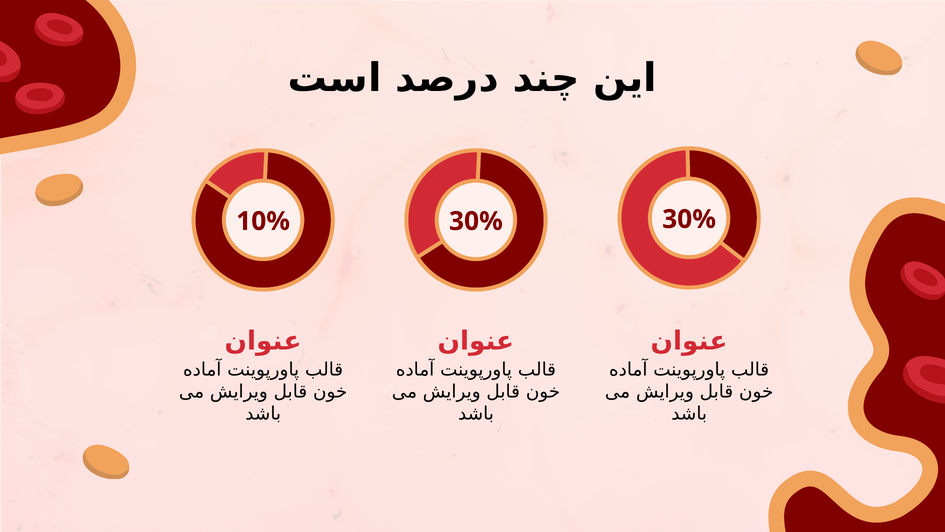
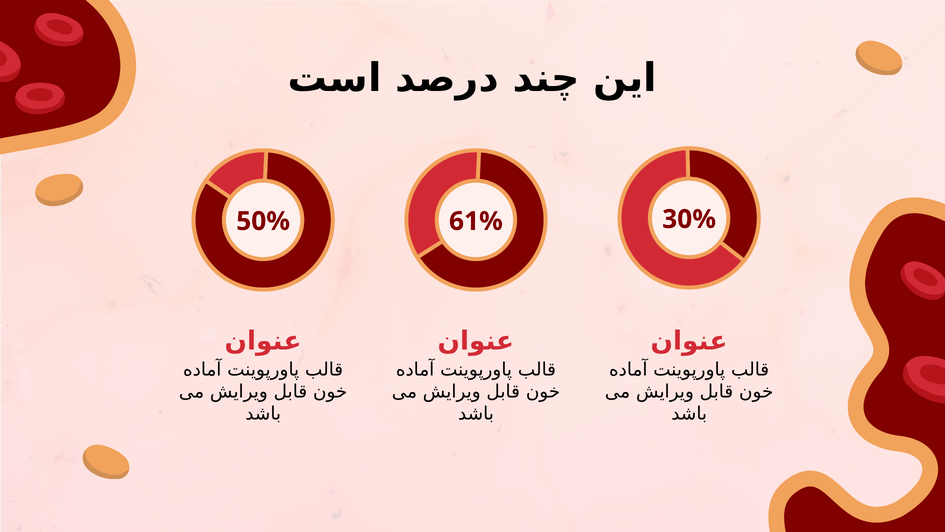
10%: 10% -> 50%
30% at (476, 221): 30% -> 61%
